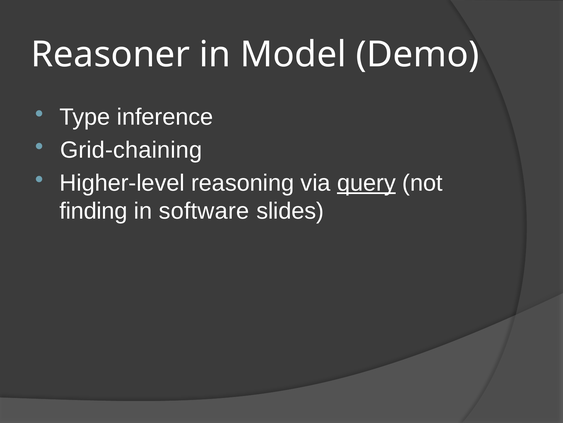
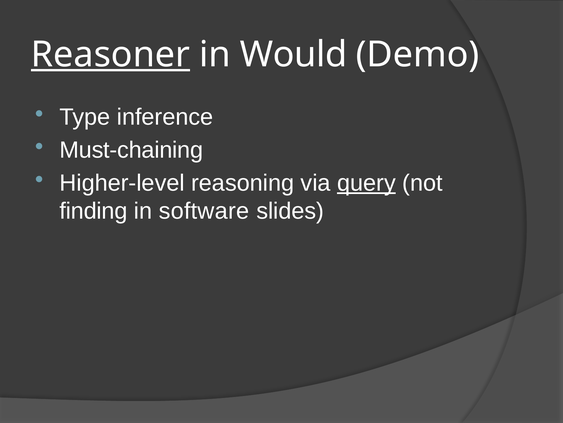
Reasoner underline: none -> present
Model: Model -> Would
Grid-chaining: Grid-chaining -> Must-chaining
